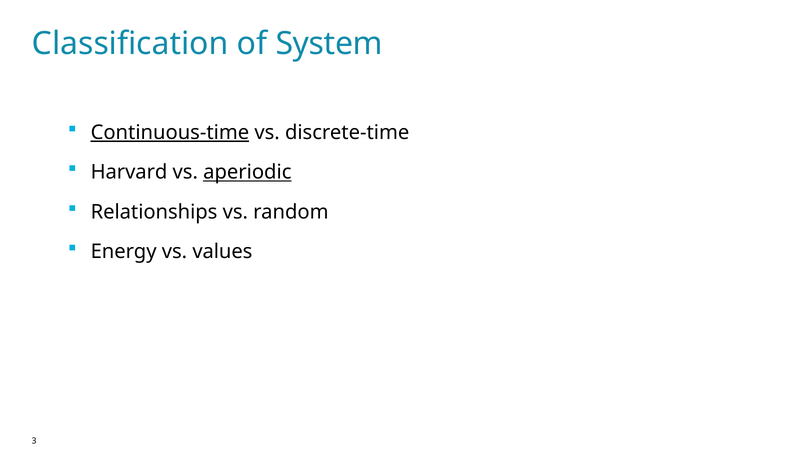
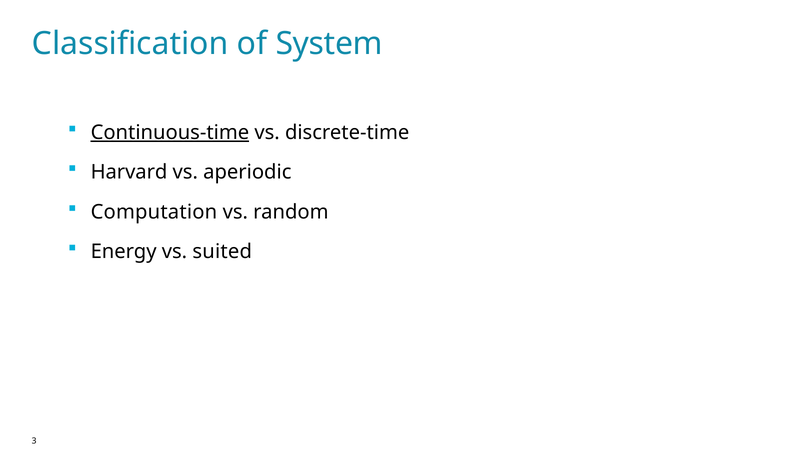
aperiodic underline: present -> none
Relationships: Relationships -> Computation
values: values -> suited
